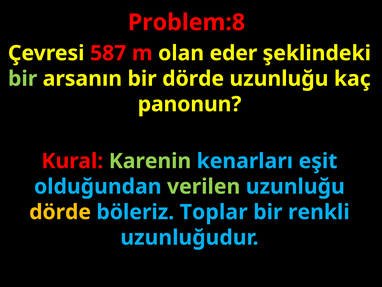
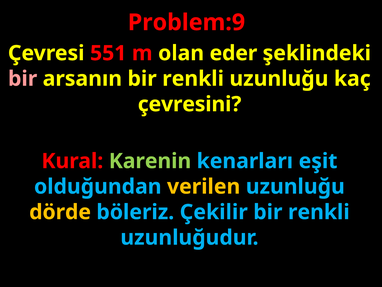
Problem:8: Problem:8 -> Problem:9
587: 587 -> 551
bir at (23, 79) colour: light green -> pink
arsanın bir dörde: dörde -> renkli
panonun: panonun -> çevresini
verilen colour: light green -> yellow
Toplar: Toplar -> Çekilir
